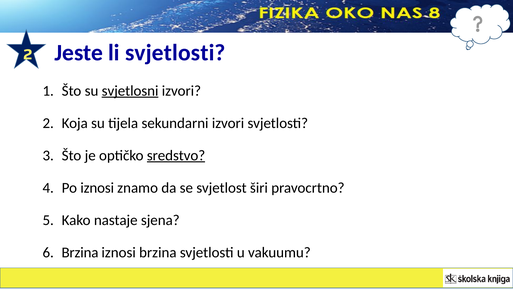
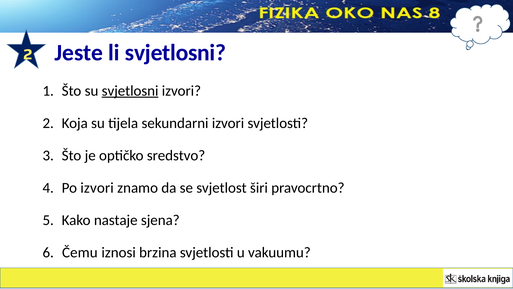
li svjetlosti: svjetlosti -> svjetlosni
sredstvo underline: present -> none
Po iznosi: iznosi -> izvori
Brzina at (80, 252): Brzina -> Čemu
